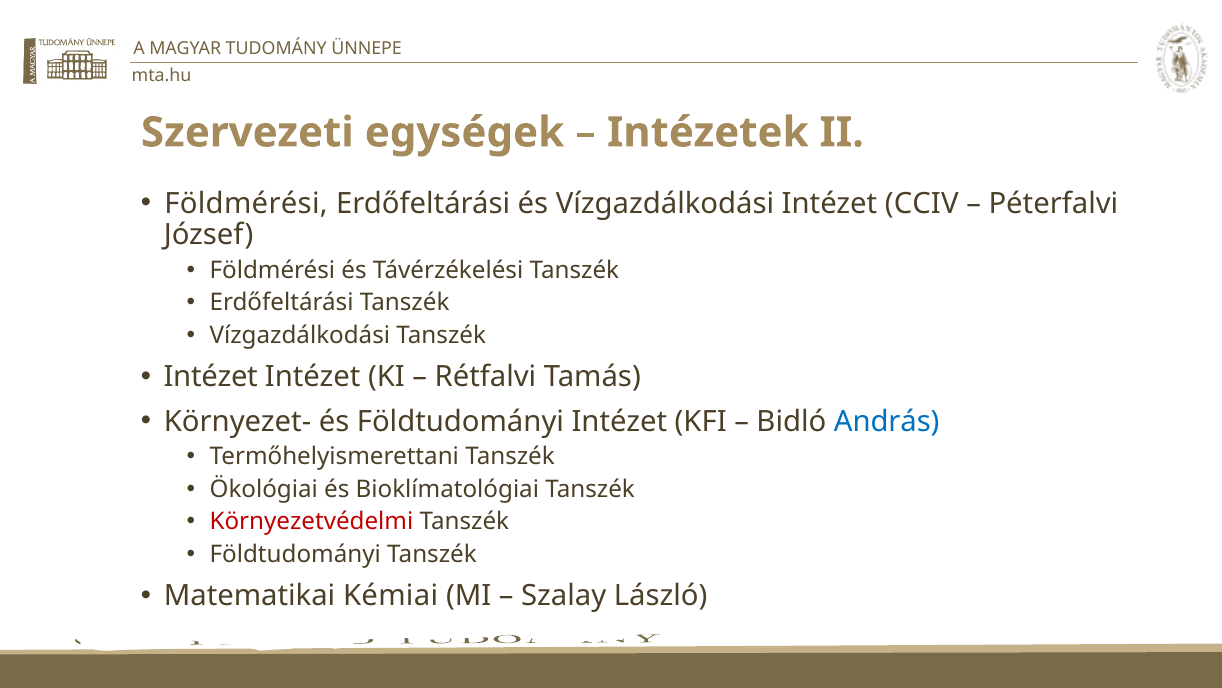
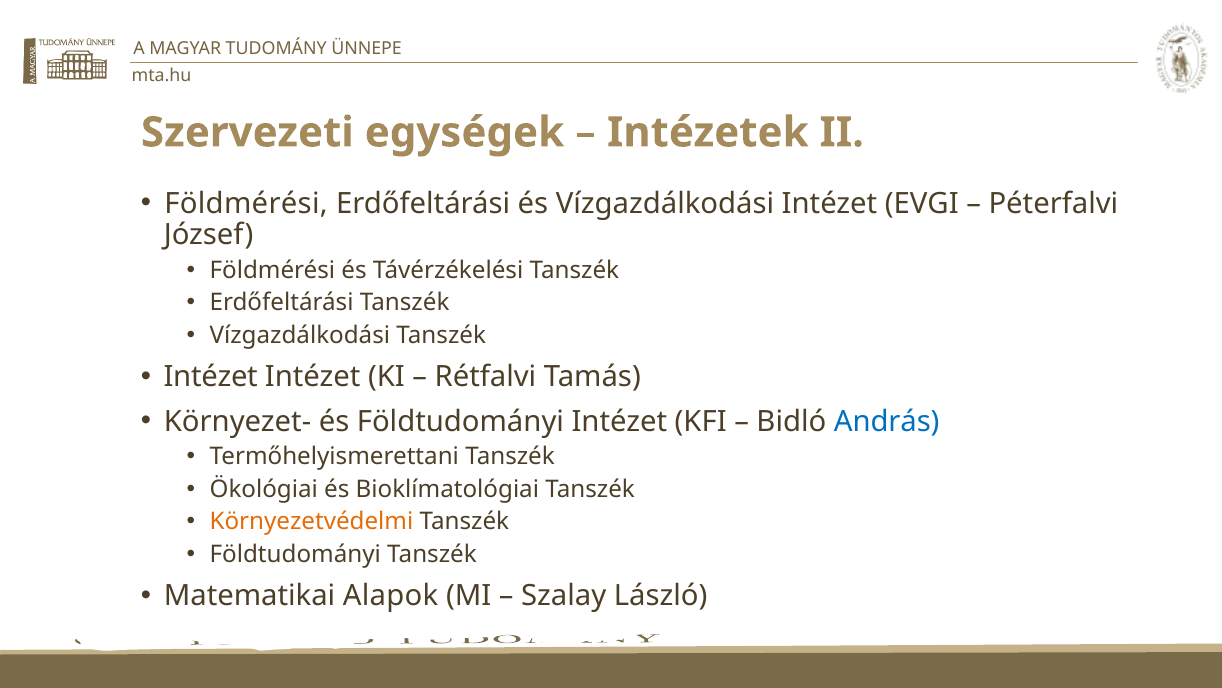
CCIV: CCIV -> EVGI
Környezetvédelmi colour: red -> orange
Kémiai: Kémiai -> Alapok
